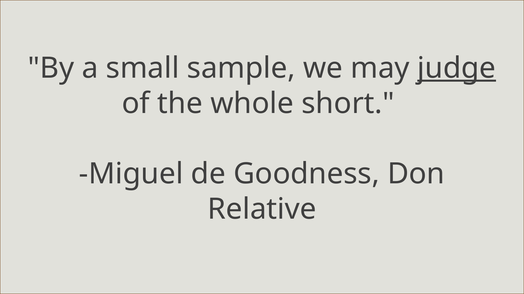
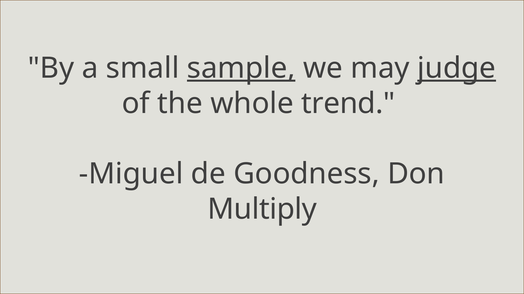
sample underline: none -> present
short: short -> trend
Relative: Relative -> Multiply
